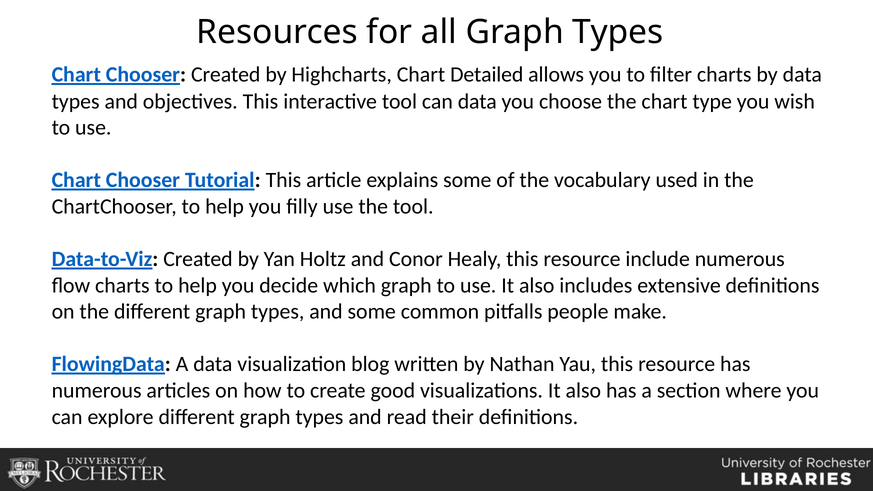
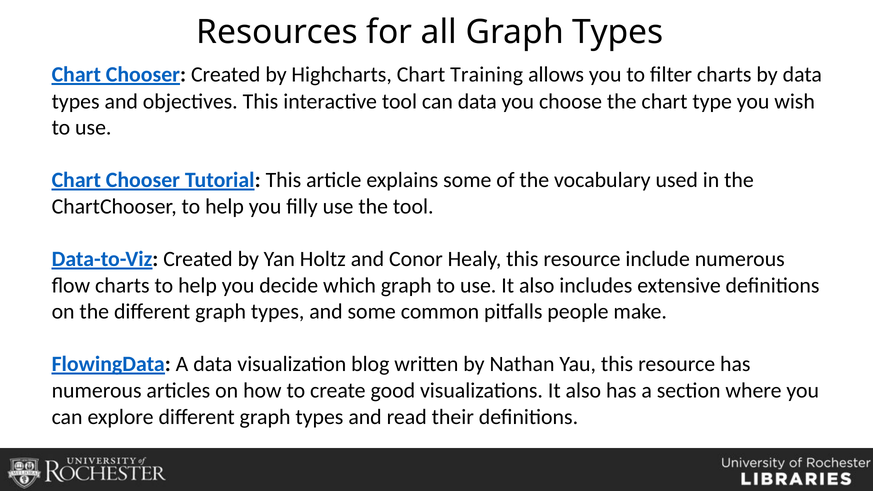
Detailed: Detailed -> Training
